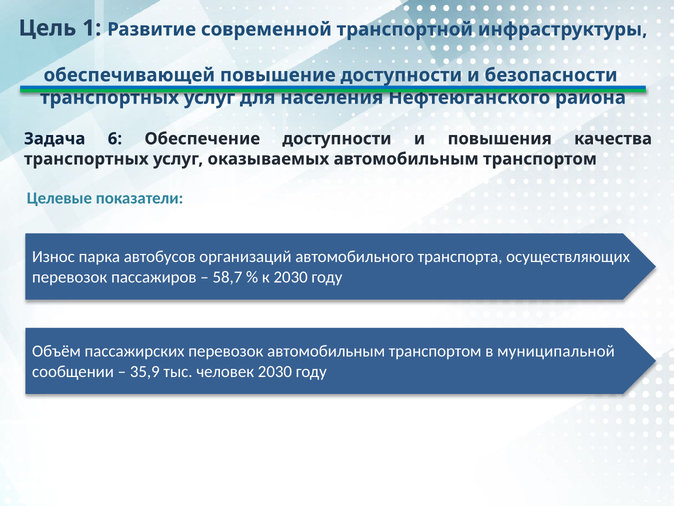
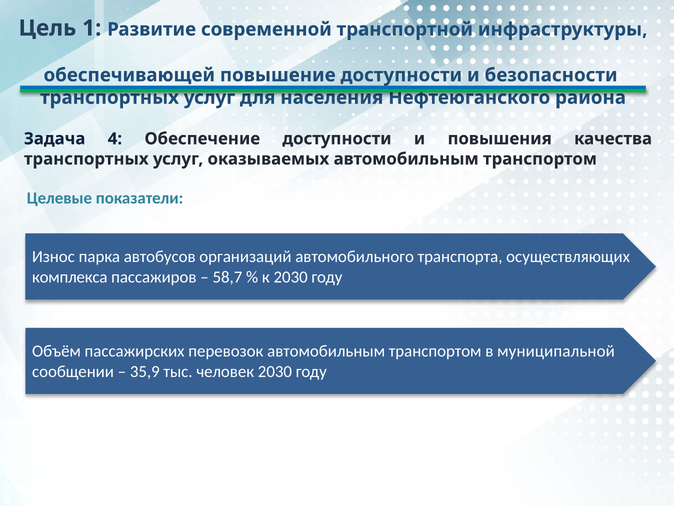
6: 6 -> 4
перевозок at (70, 277): перевозок -> комплекса
